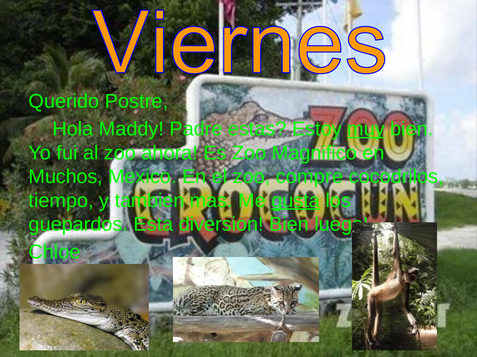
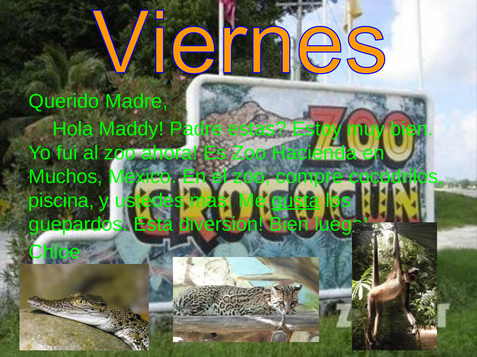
Postre: Postre -> Madre
muy underline: present -> none
Magnifico: Magnifico -> Hacienda
tiempo: tiempo -> piscina
tambien: tambien -> ustedes
